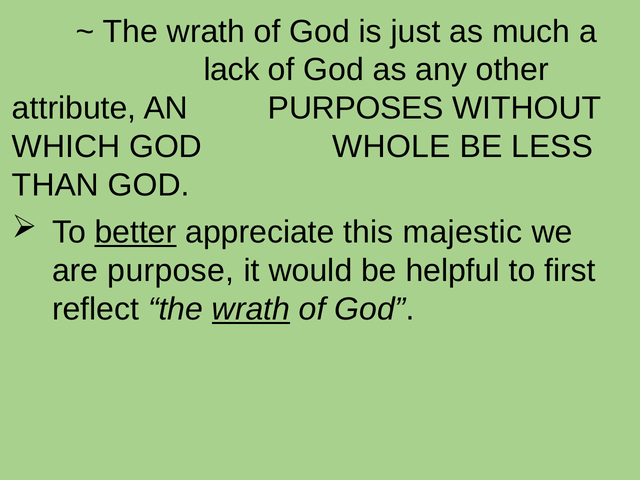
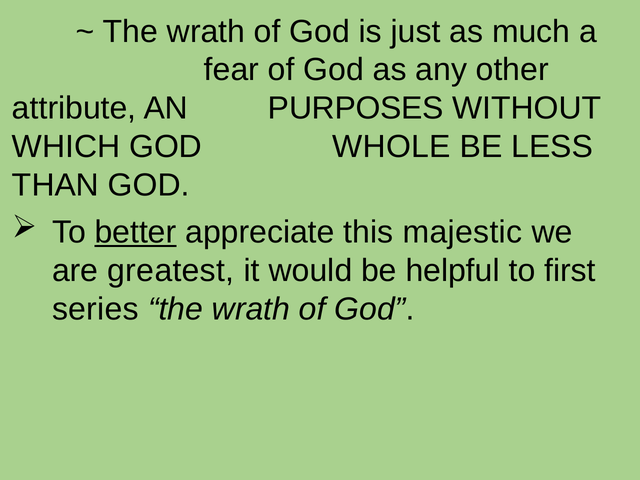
lack: lack -> fear
purpose: purpose -> greatest
reflect: reflect -> series
wrath at (251, 309) underline: present -> none
